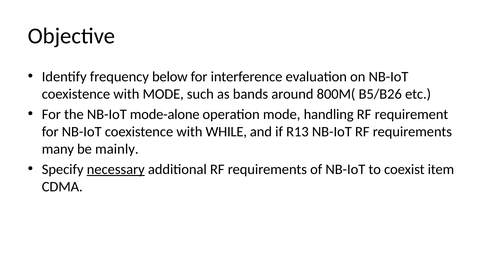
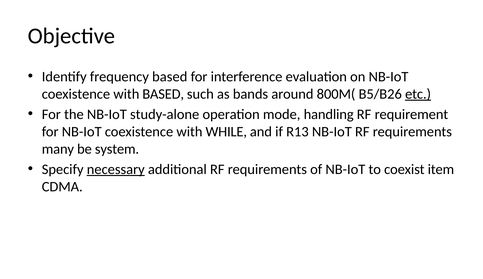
frequency below: below -> based
with MODE: MODE -> BASED
etc underline: none -> present
mode-alone: mode-alone -> study-alone
mainly: mainly -> system
